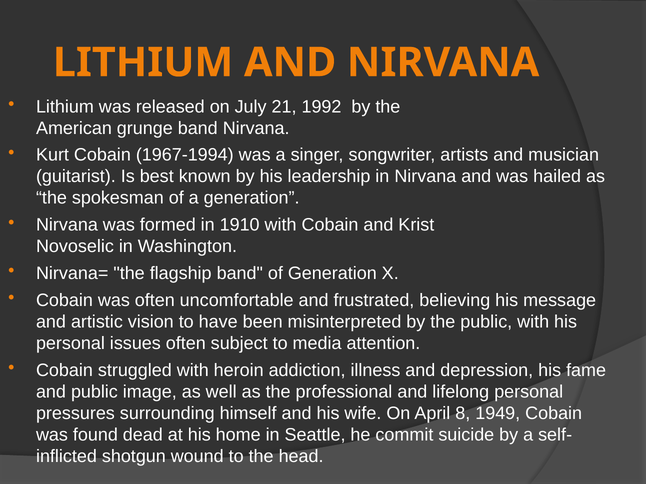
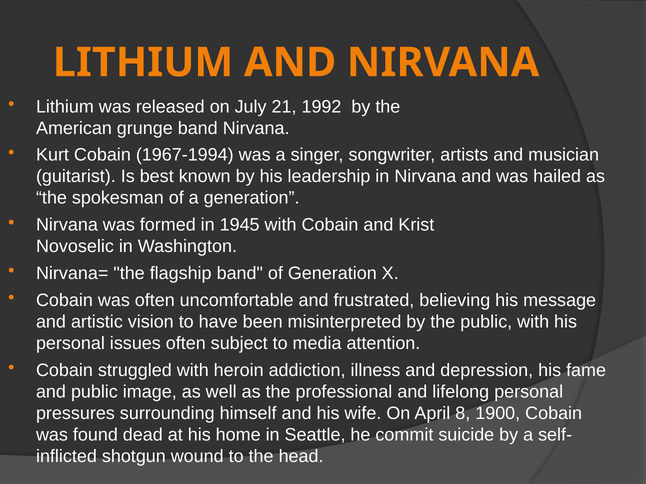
1910: 1910 -> 1945
1949: 1949 -> 1900
